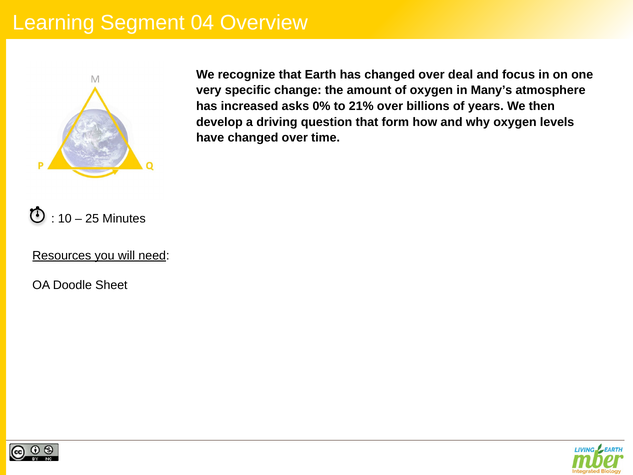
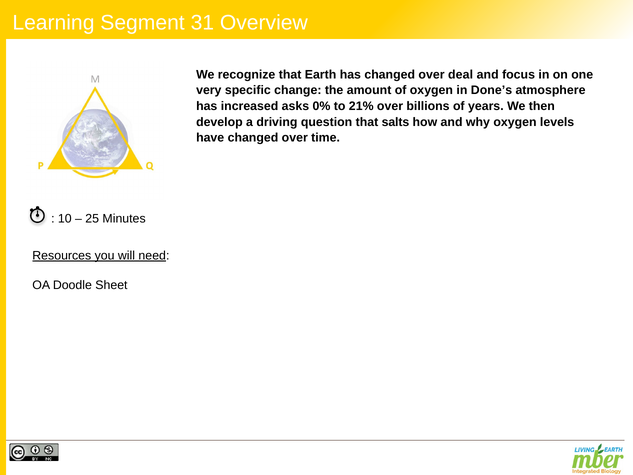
04: 04 -> 31
Many’s: Many’s -> Done’s
form: form -> salts
